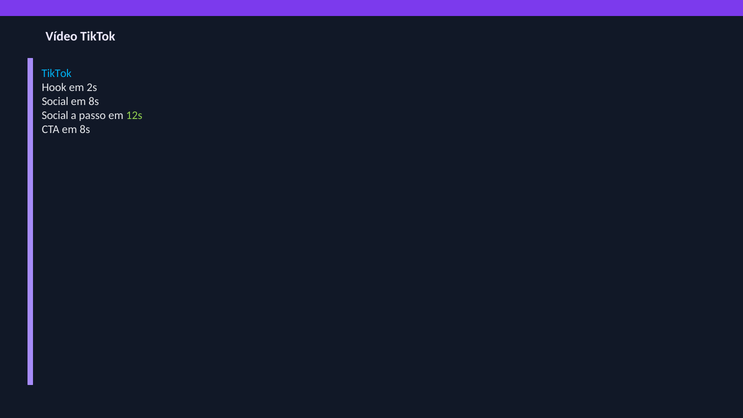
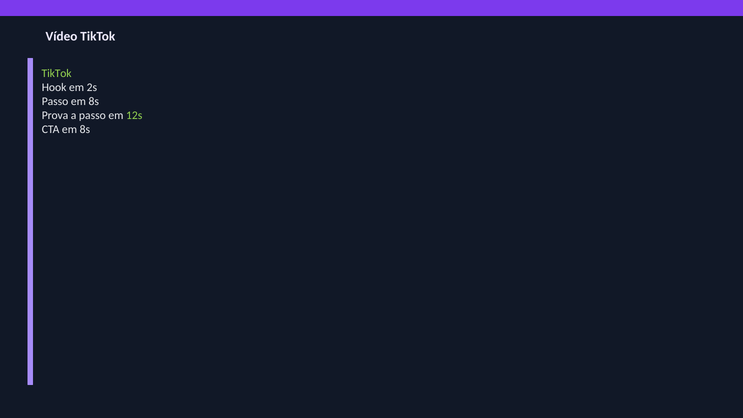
TikTok at (57, 74) colour: light blue -> light green
Social at (55, 101): Social -> Passo
Social at (55, 115): Social -> Prova
